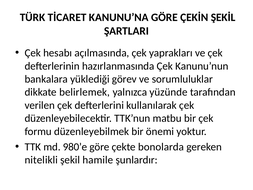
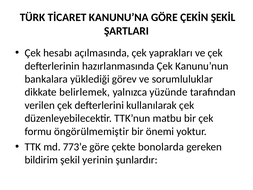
düzenleyebilmek: düzenleyebilmek -> öngörülmemiştir
980’e: 980’e -> 773’e
nitelikli: nitelikli -> bildirim
hamile: hamile -> yerinin
